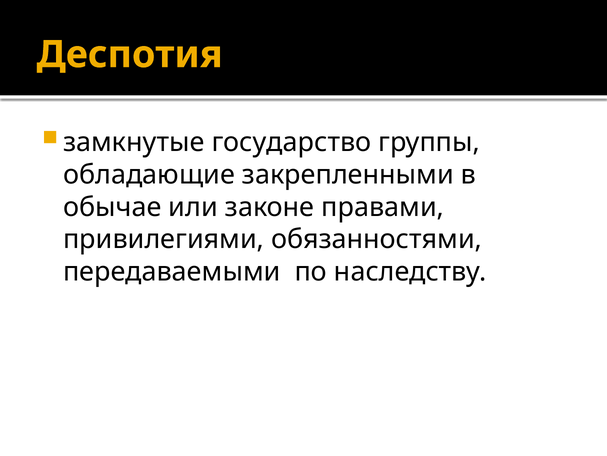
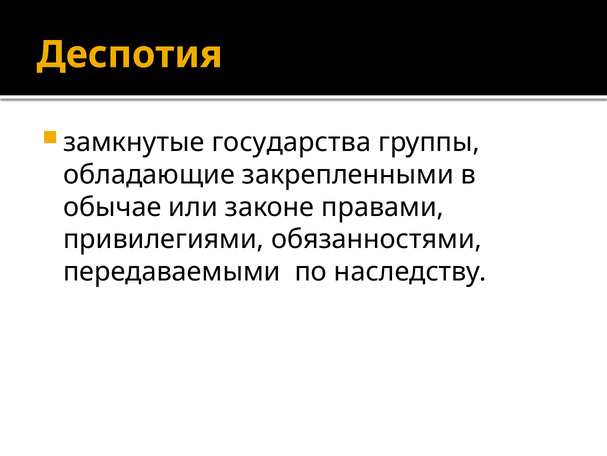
государство: государство -> государства
